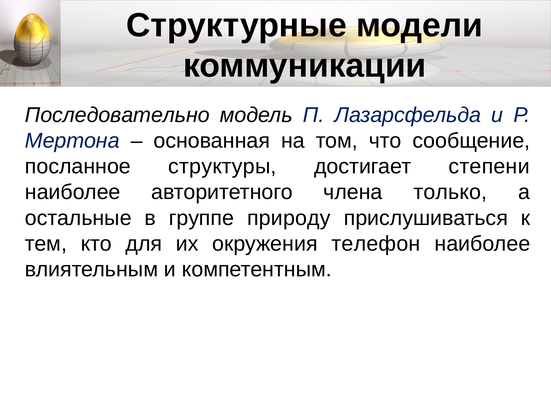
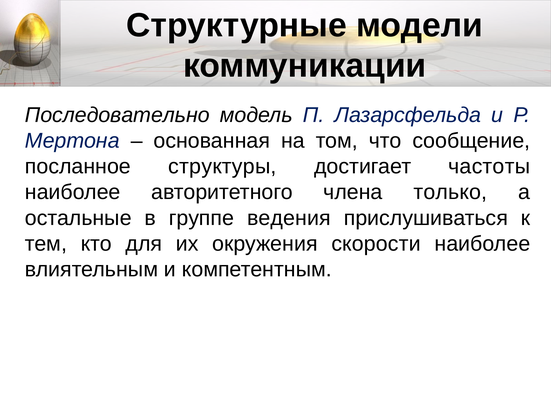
степени: степени -> частоты
природу: природу -> ведения
телефон: телефон -> скорости
